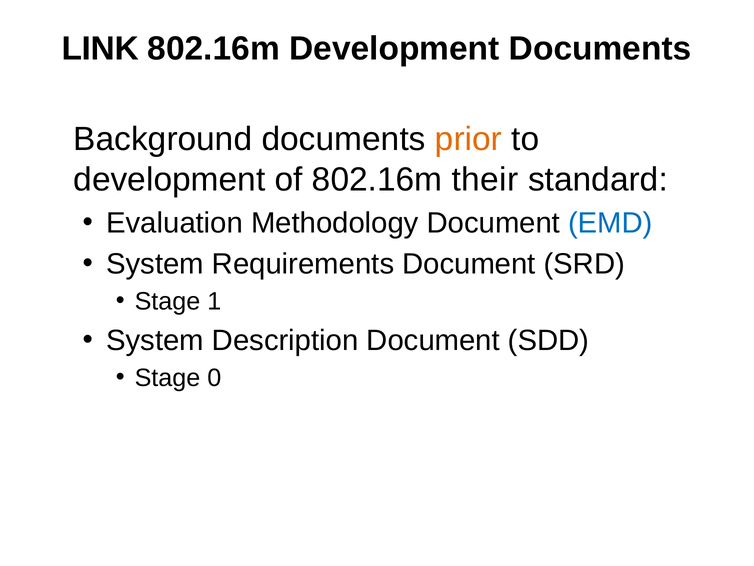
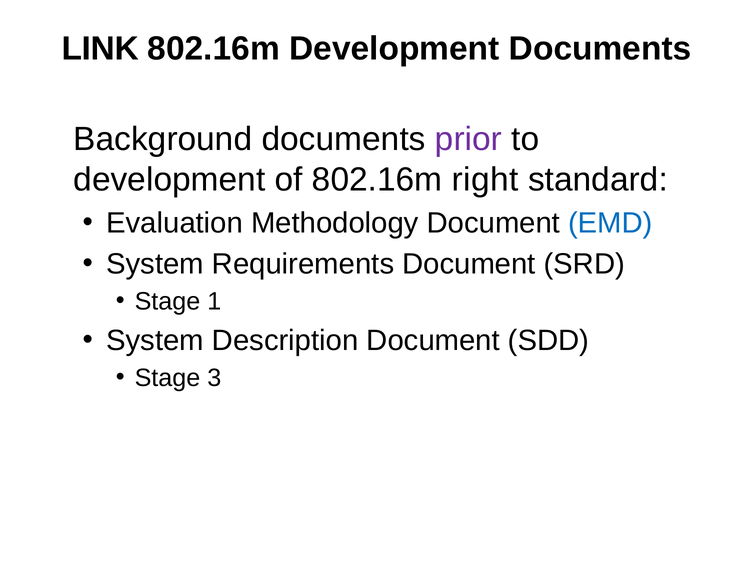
prior colour: orange -> purple
their: their -> right
0: 0 -> 3
